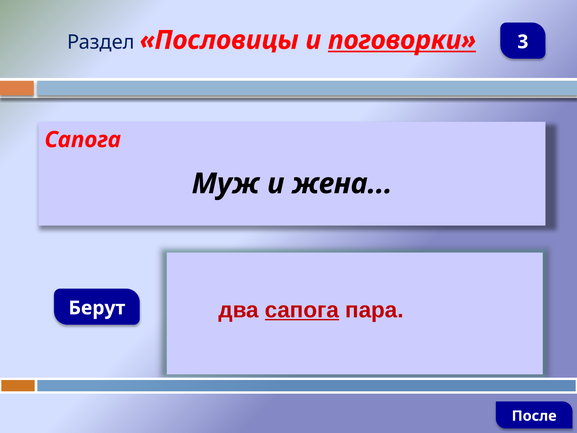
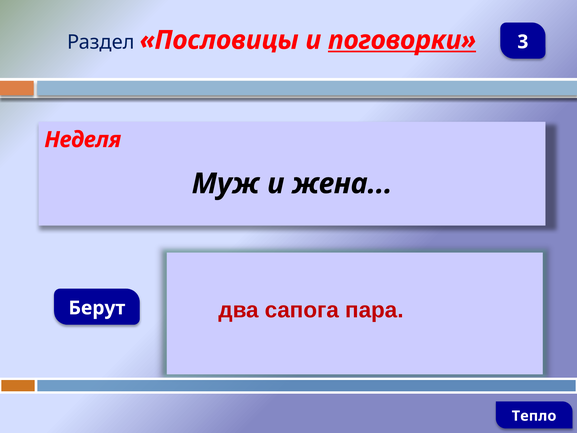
Сапога at (83, 140): Сапога -> Неделя
сапога at (302, 310) underline: present -> none
После: После -> Тепло
